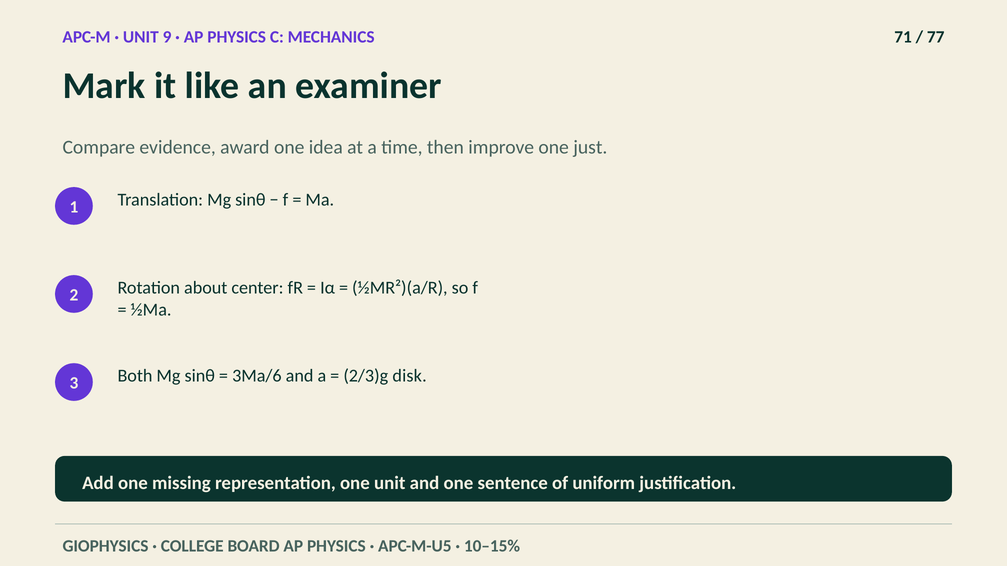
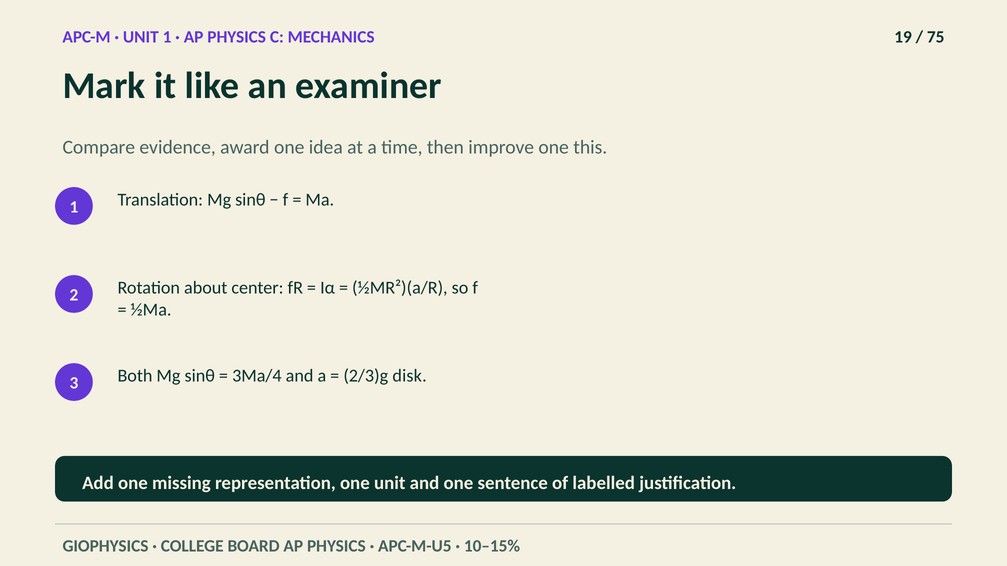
UNIT 9: 9 -> 1
71: 71 -> 19
77: 77 -> 75
just: just -> this
3Ma/6: 3Ma/6 -> 3Ma/4
uniform: uniform -> labelled
